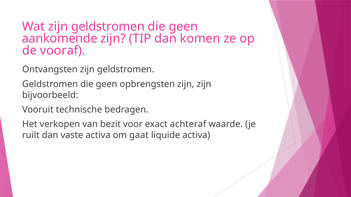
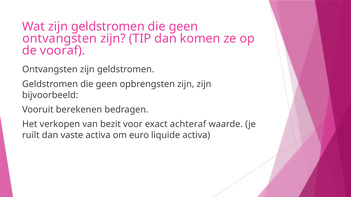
aankomende at (60, 39): aankomende -> ontvangsten
technische: technische -> berekenen
gaat: gaat -> euro
